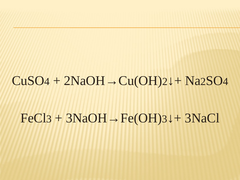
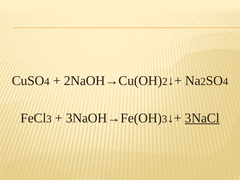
3NaCl underline: none -> present
